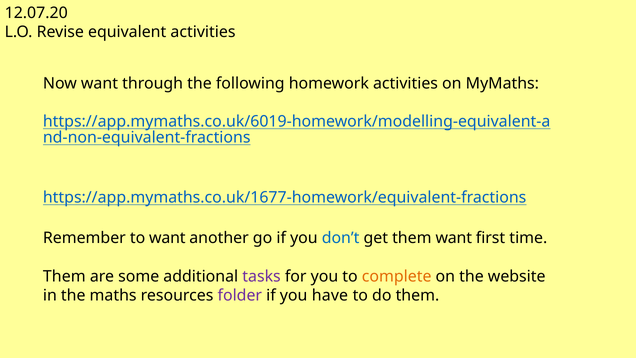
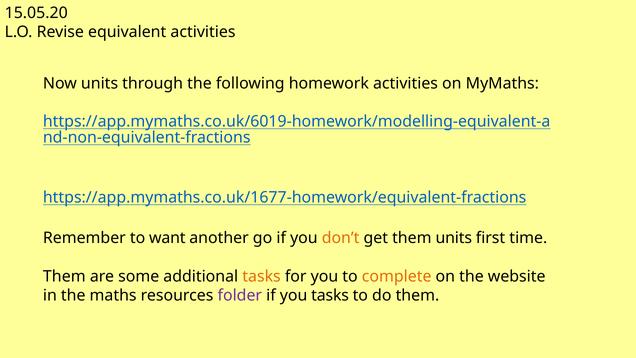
12.07.20: 12.07.20 -> 15.05.20
Now want: want -> units
don’t colour: blue -> orange
them want: want -> units
tasks at (262, 276) colour: purple -> orange
you have: have -> tasks
